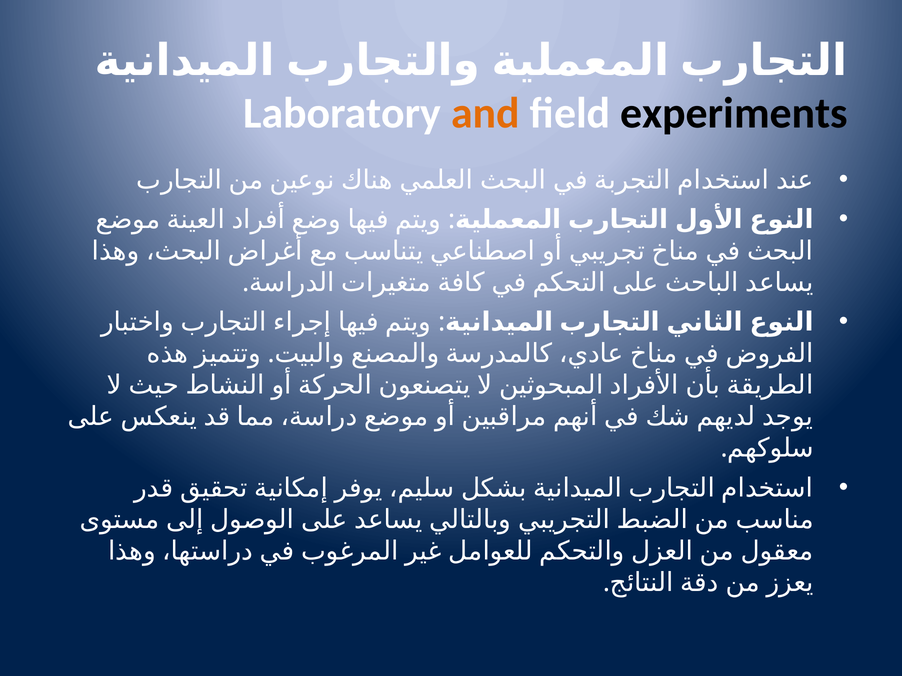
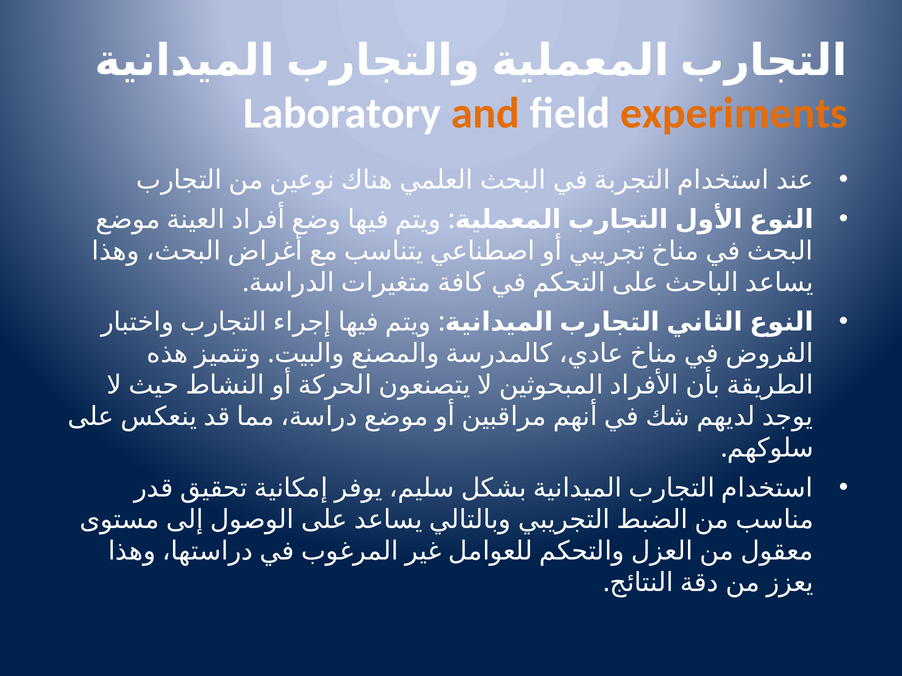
experiments colour: black -> orange
